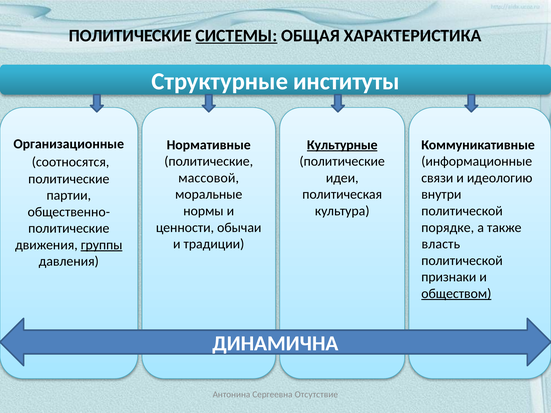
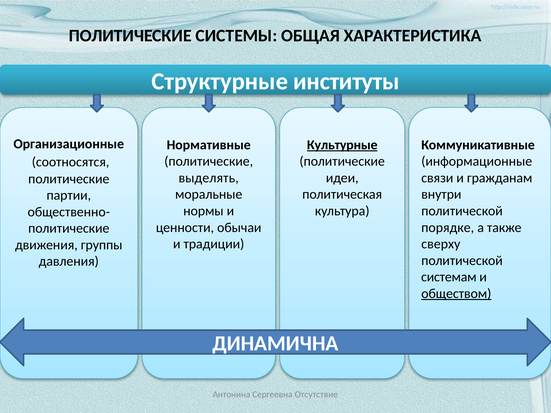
СИСТЕМЫ underline: present -> none
массовой: массовой -> выделять
идеологию: идеологию -> гражданам
власть: власть -> сверху
группы underline: present -> none
признаки: признаки -> системам
